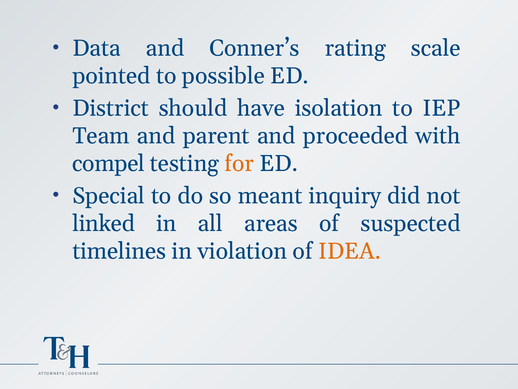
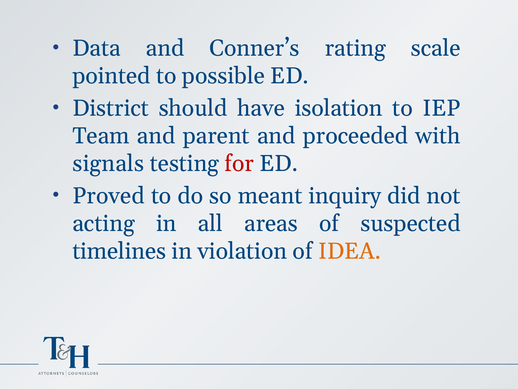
compel: compel -> signals
for colour: orange -> red
Special: Special -> Proved
linked: linked -> acting
